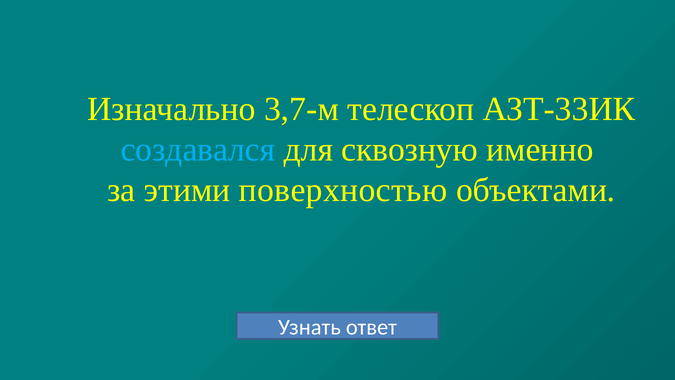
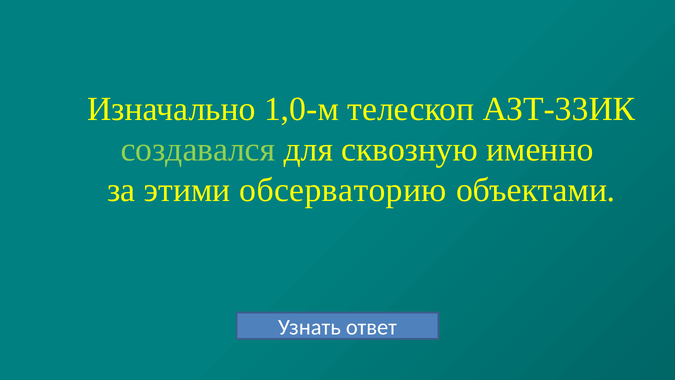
3,7-м: 3,7-м -> 1,0-м
создавался colour: light blue -> light green
поверхностью: поверхностью -> обсерваторию
